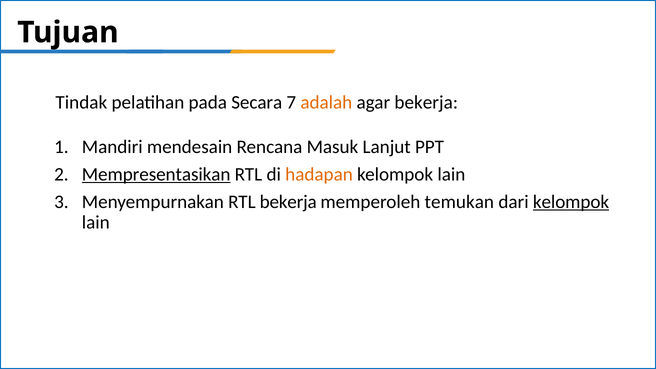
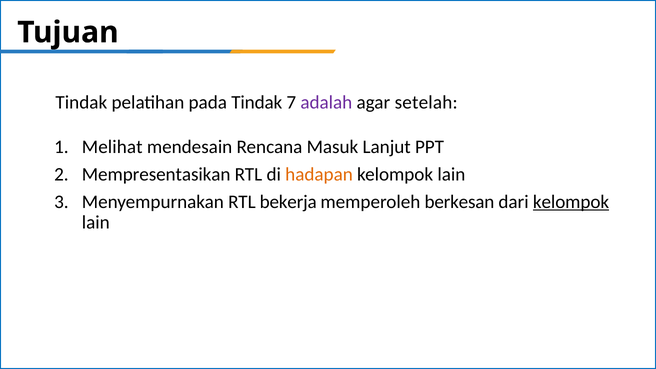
pada Secara: Secara -> Tindak
adalah colour: orange -> purple
agar bekerja: bekerja -> setelah
Mandiri: Mandiri -> Melihat
Mempresentasikan underline: present -> none
temukan: temukan -> berkesan
